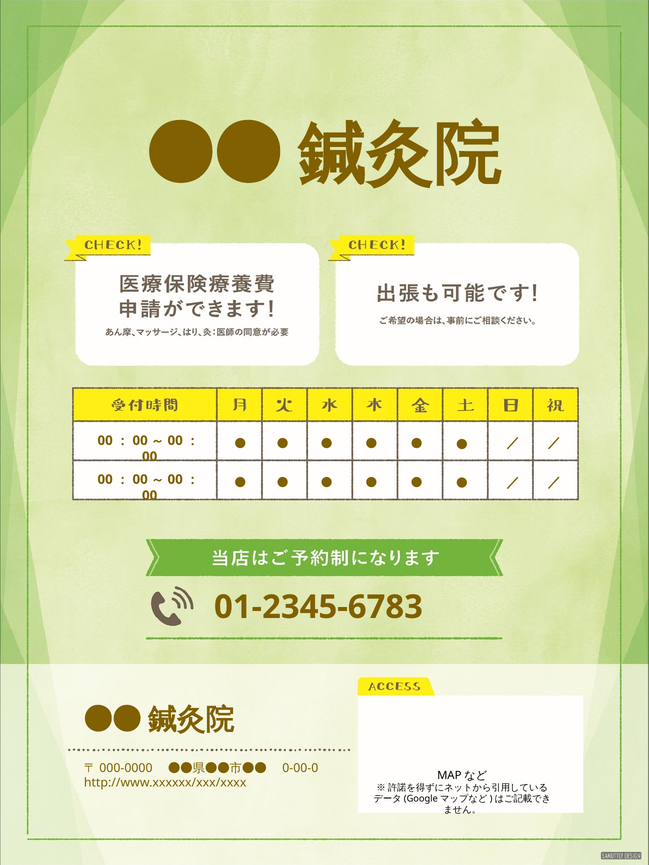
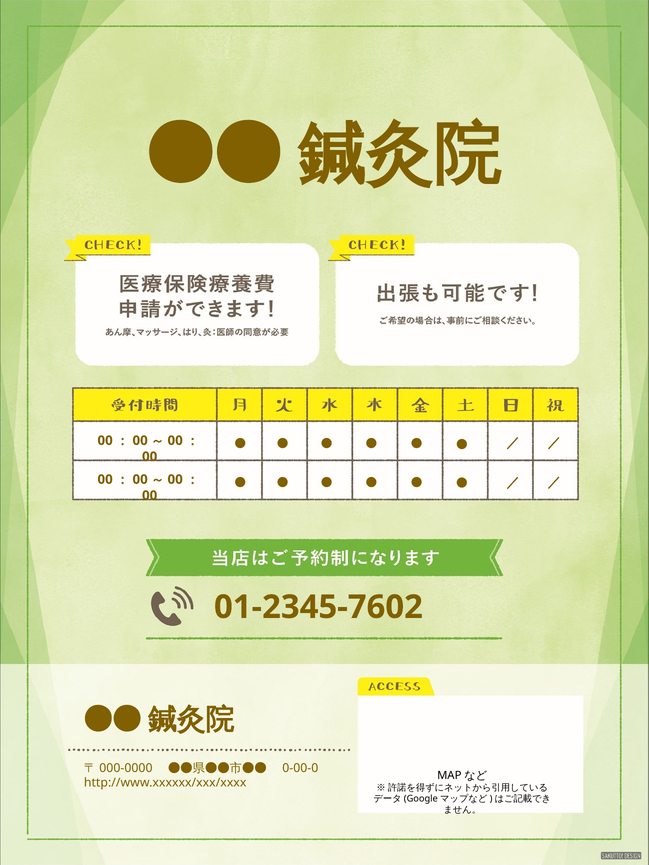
01-2345-6783: 01-2345-6783 -> 01-2345-7602
